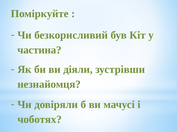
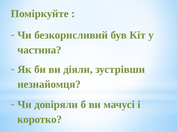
чоботях: чоботях -> коротко
